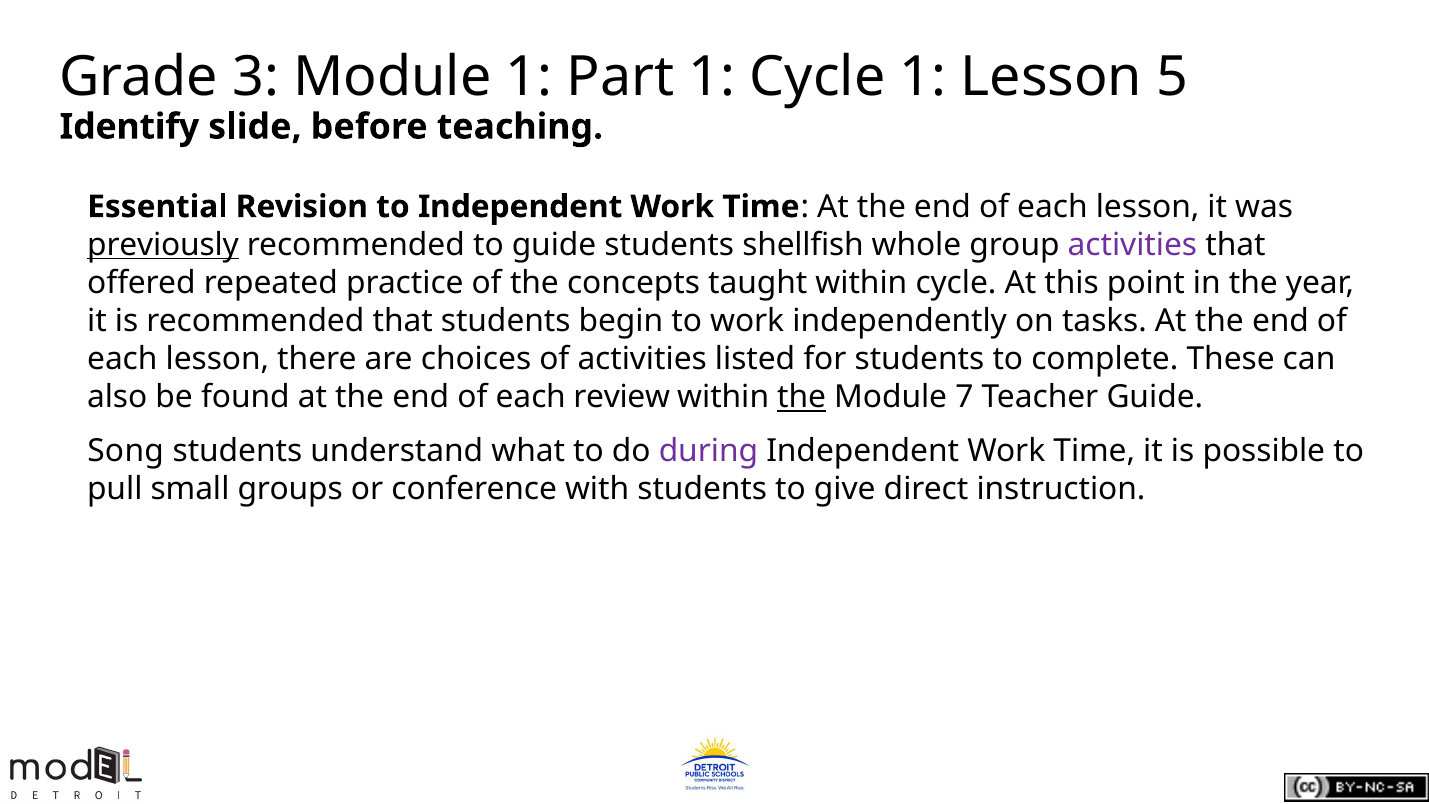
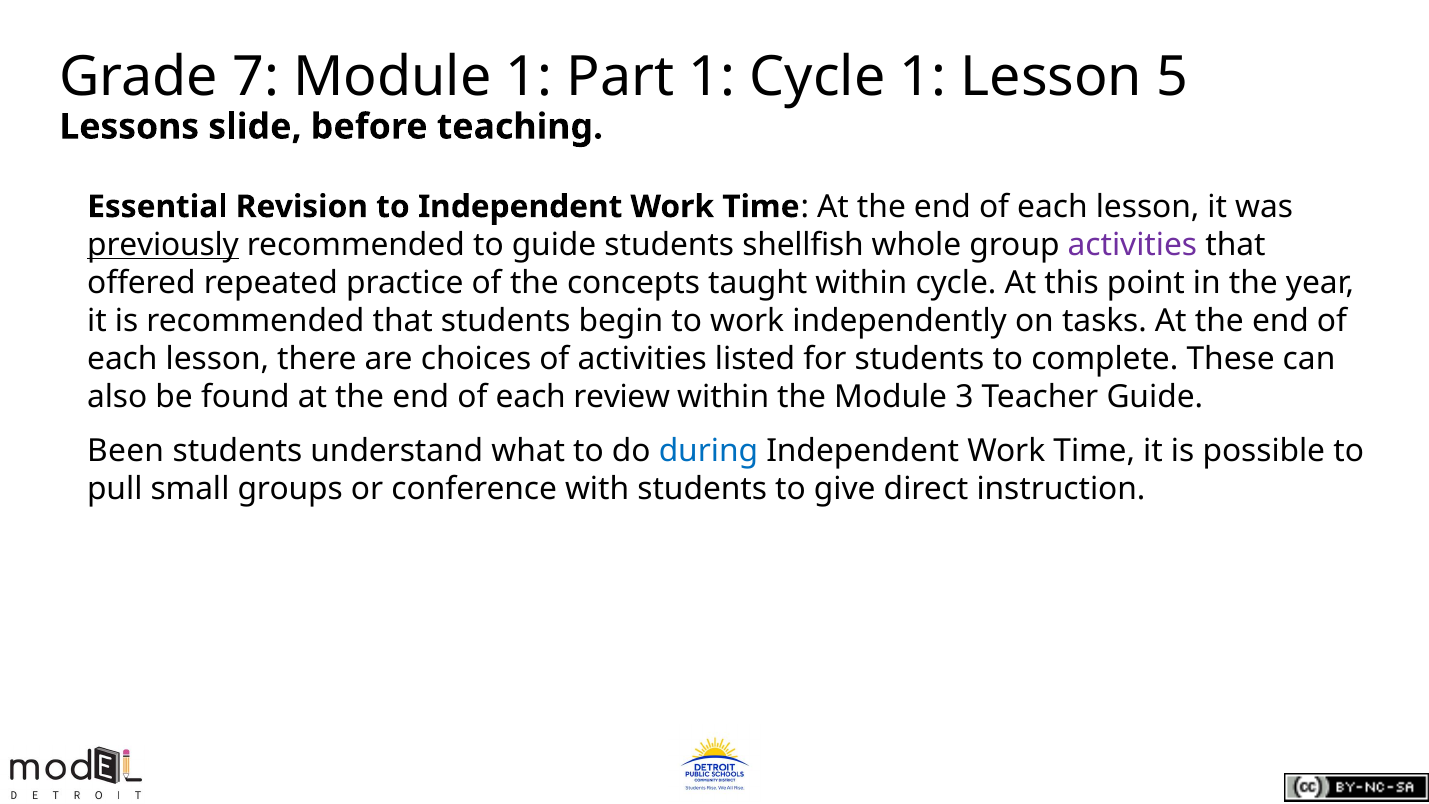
3: 3 -> 7
Identify: Identify -> Lessons
the at (802, 397) underline: present -> none
7: 7 -> 3
Song: Song -> Been
during colour: purple -> blue
